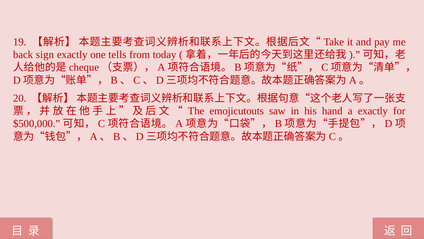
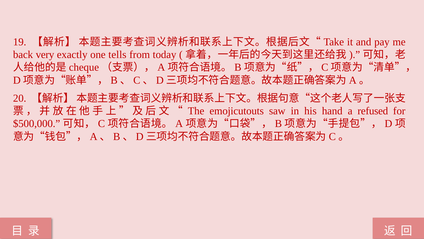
sign: sign -> very
a exactly: exactly -> refused
